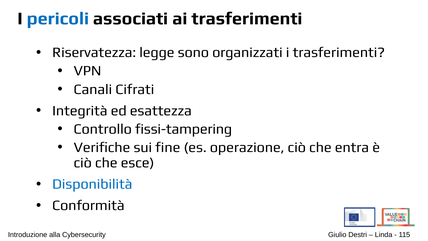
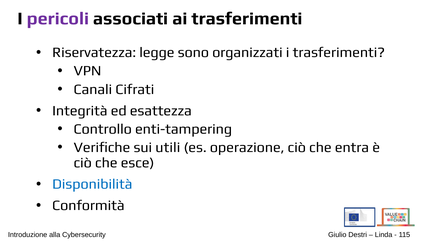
pericoli colour: blue -> purple
fissi-tampering: fissi-tampering -> enti-tampering
fine: fine -> utili
